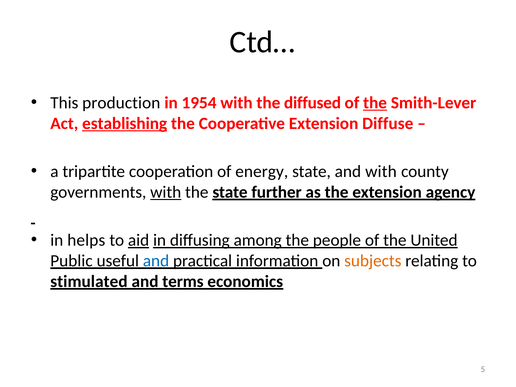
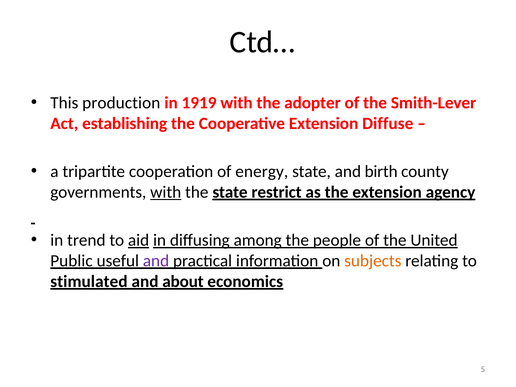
1954: 1954 -> 1919
diffused: diffused -> adopter
the at (375, 103) underline: present -> none
establishing underline: present -> none
and with: with -> birth
further: further -> restrict
helps: helps -> trend
and at (156, 261) colour: blue -> purple
terms: terms -> about
